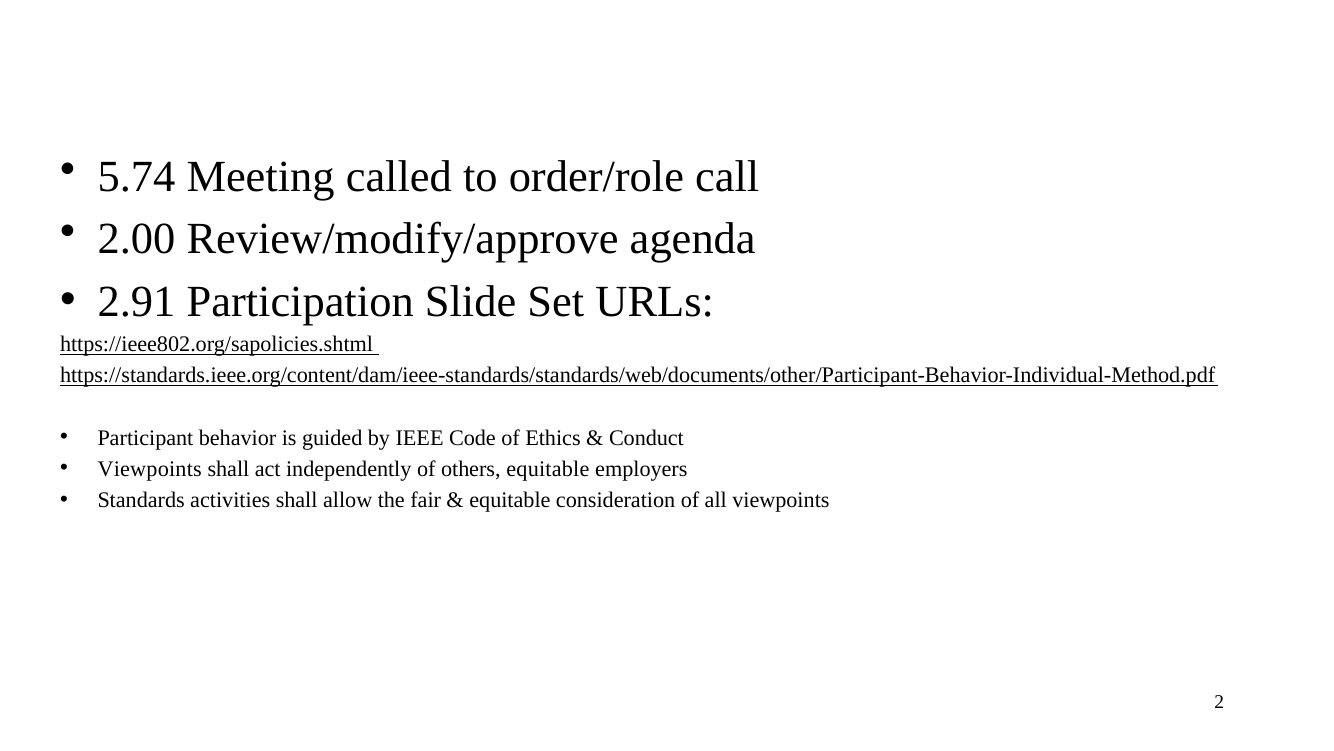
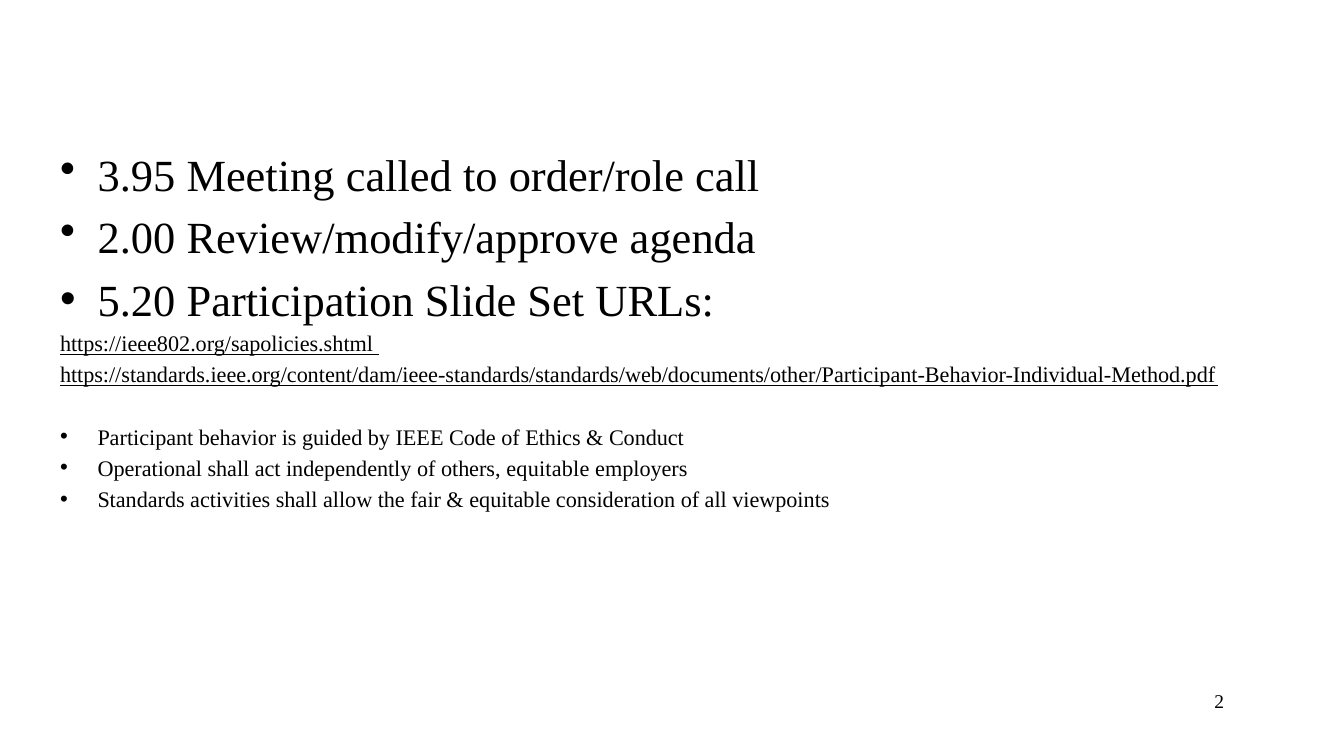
5.74: 5.74 -> 3.95
2.91: 2.91 -> 5.20
Viewpoints at (150, 468): Viewpoints -> Operational
